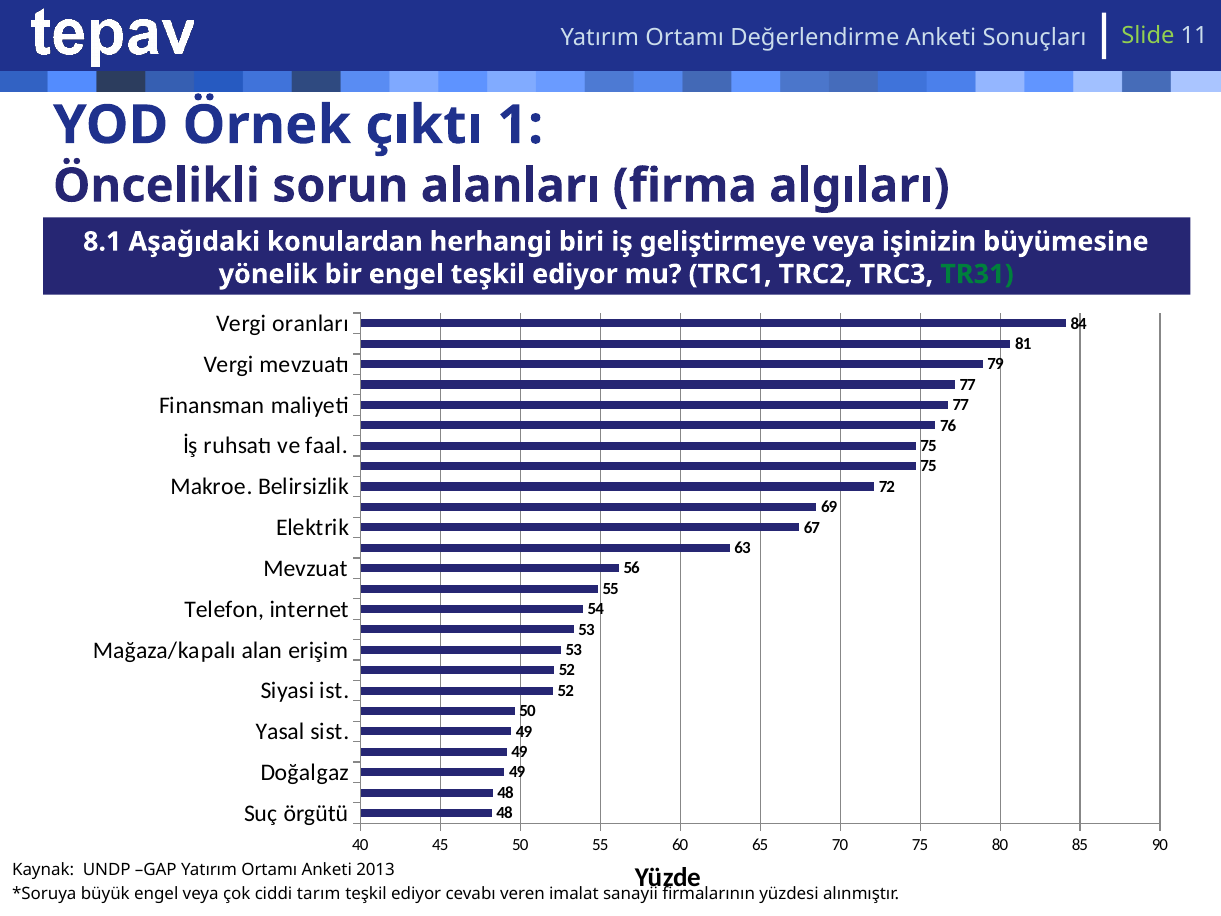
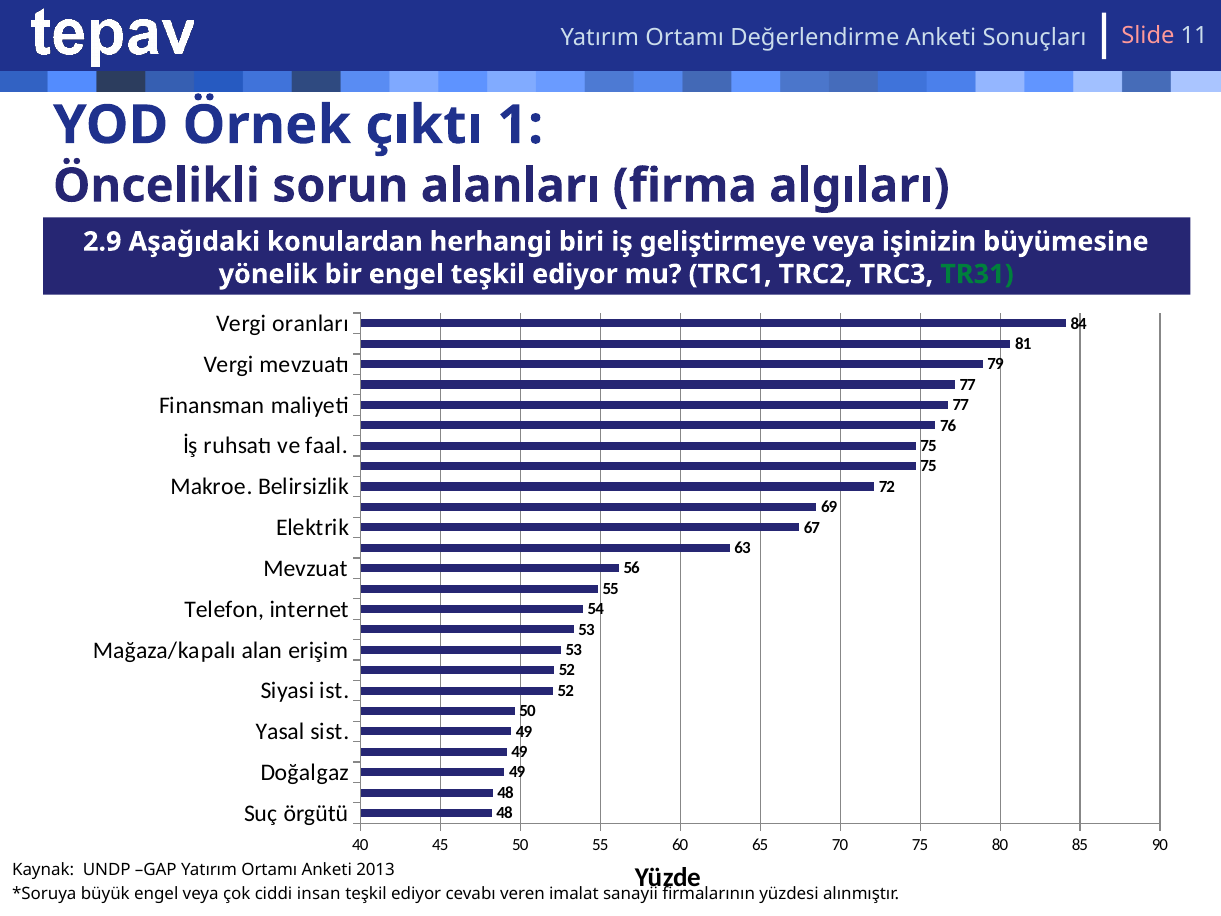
Slide colour: light green -> pink
8.1: 8.1 -> 2.9
tarım: tarım -> insan
